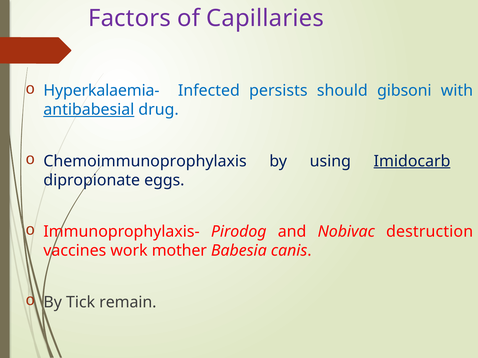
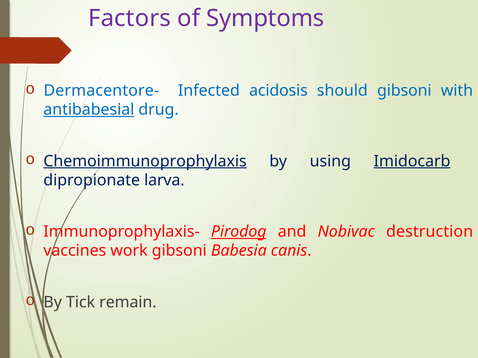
Capillaries: Capillaries -> Symptoms
Hyperkalaemia-: Hyperkalaemia- -> Dermacentore-
persists: persists -> acidosis
Chemoimmunoprophylaxis underline: none -> present
eggs: eggs -> larva
Pirodog underline: none -> present
work mother: mother -> gibsoni
